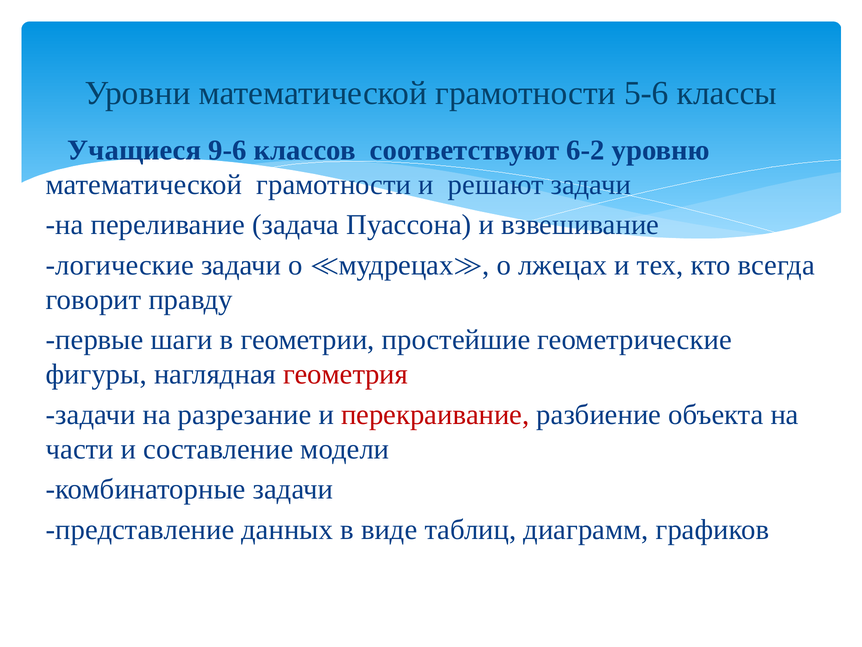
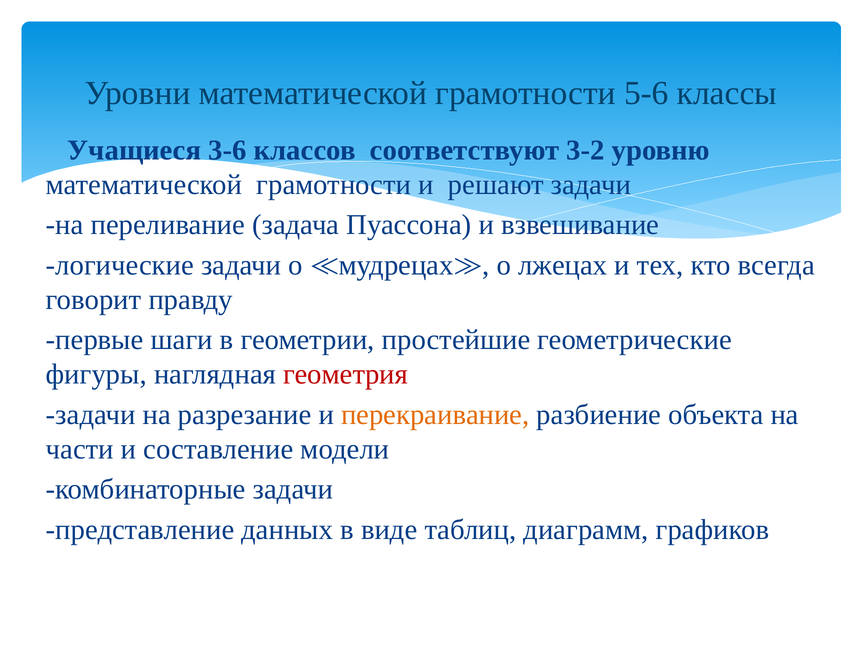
9-6: 9-6 -> 3-6
6-2: 6-2 -> 3-2
перекраивание colour: red -> orange
